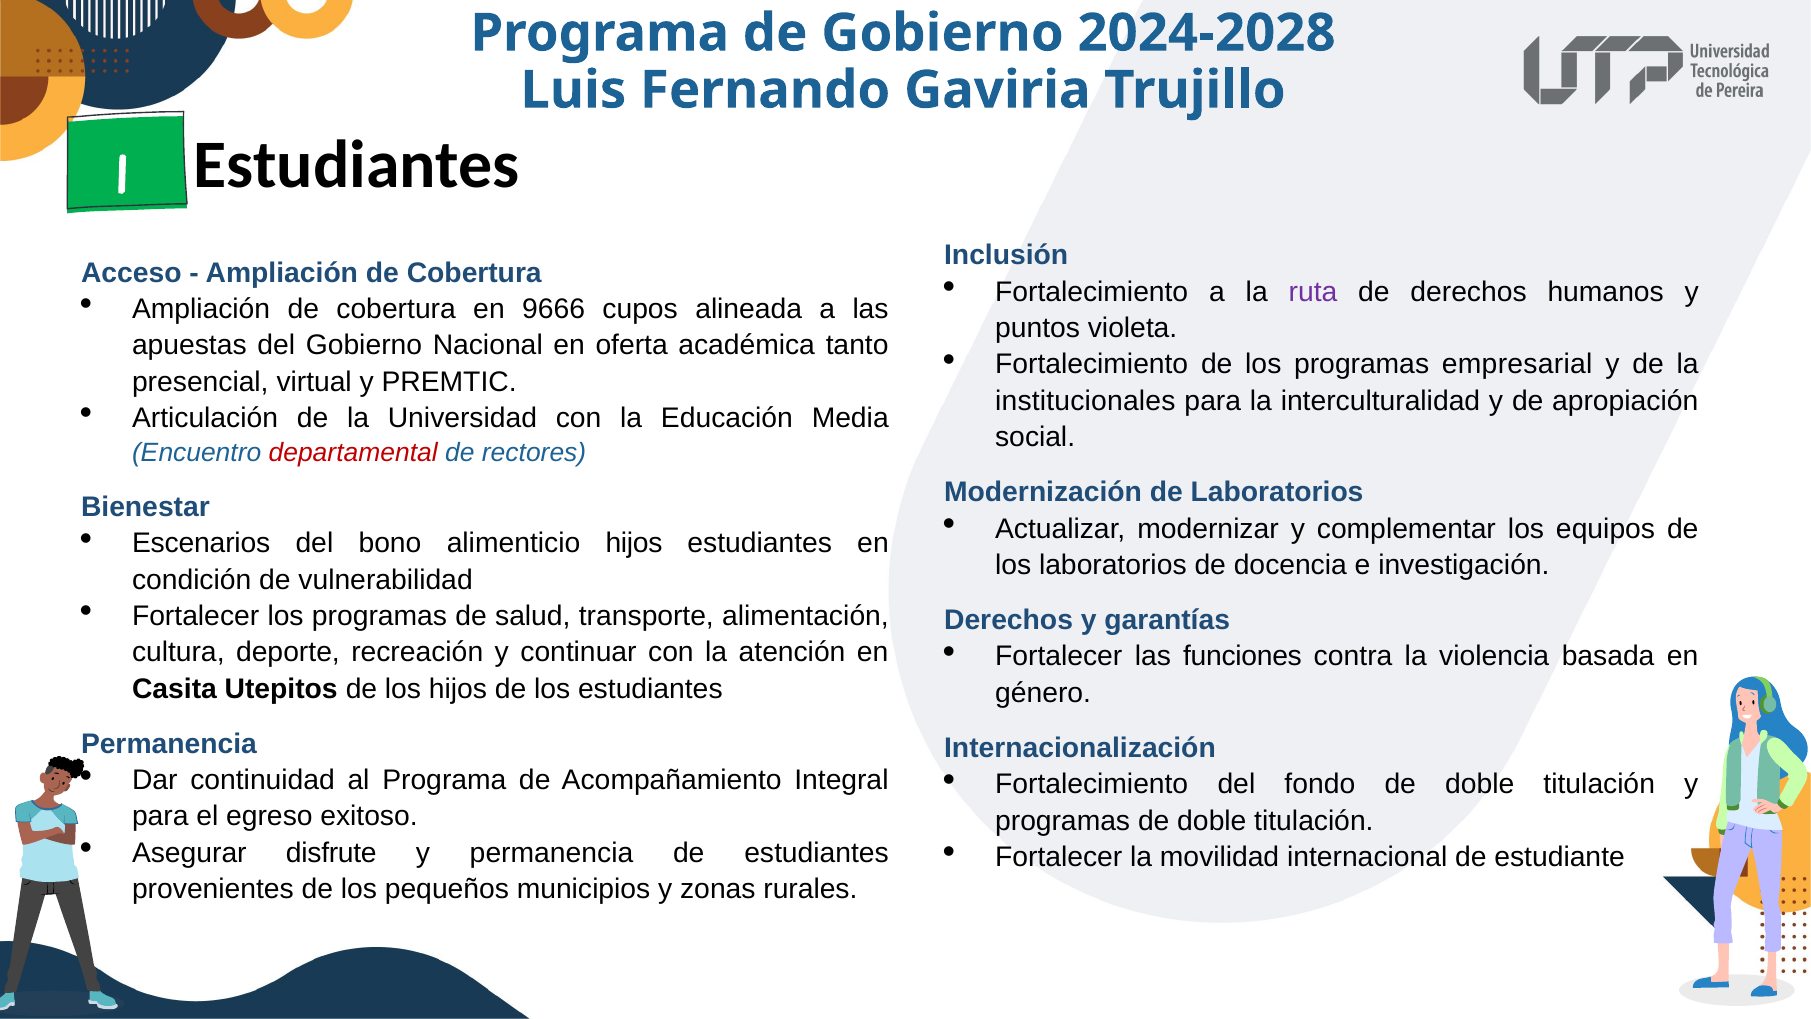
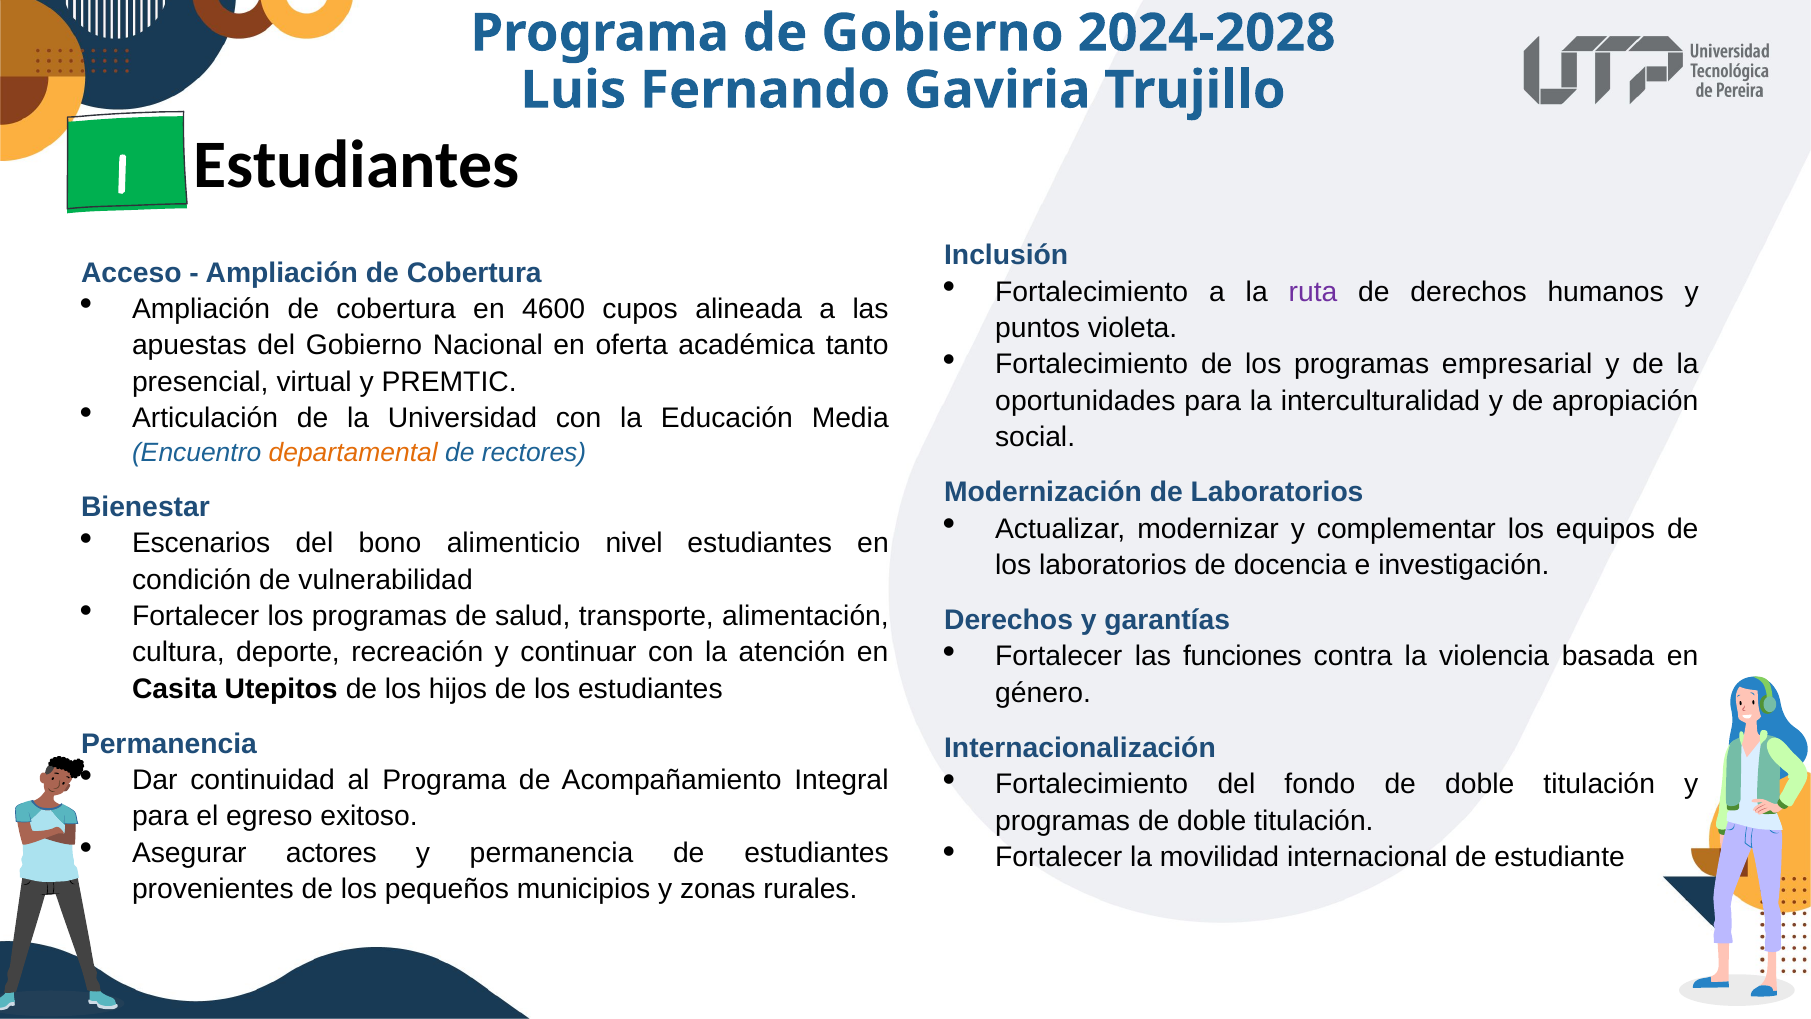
9666: 9666 -> 4600
institucionales: institucionales -> oportunidades
departamental colour: red -> orange
alimenticio hijos: hijos -> nivel
disfrute: disfrute -> actores
